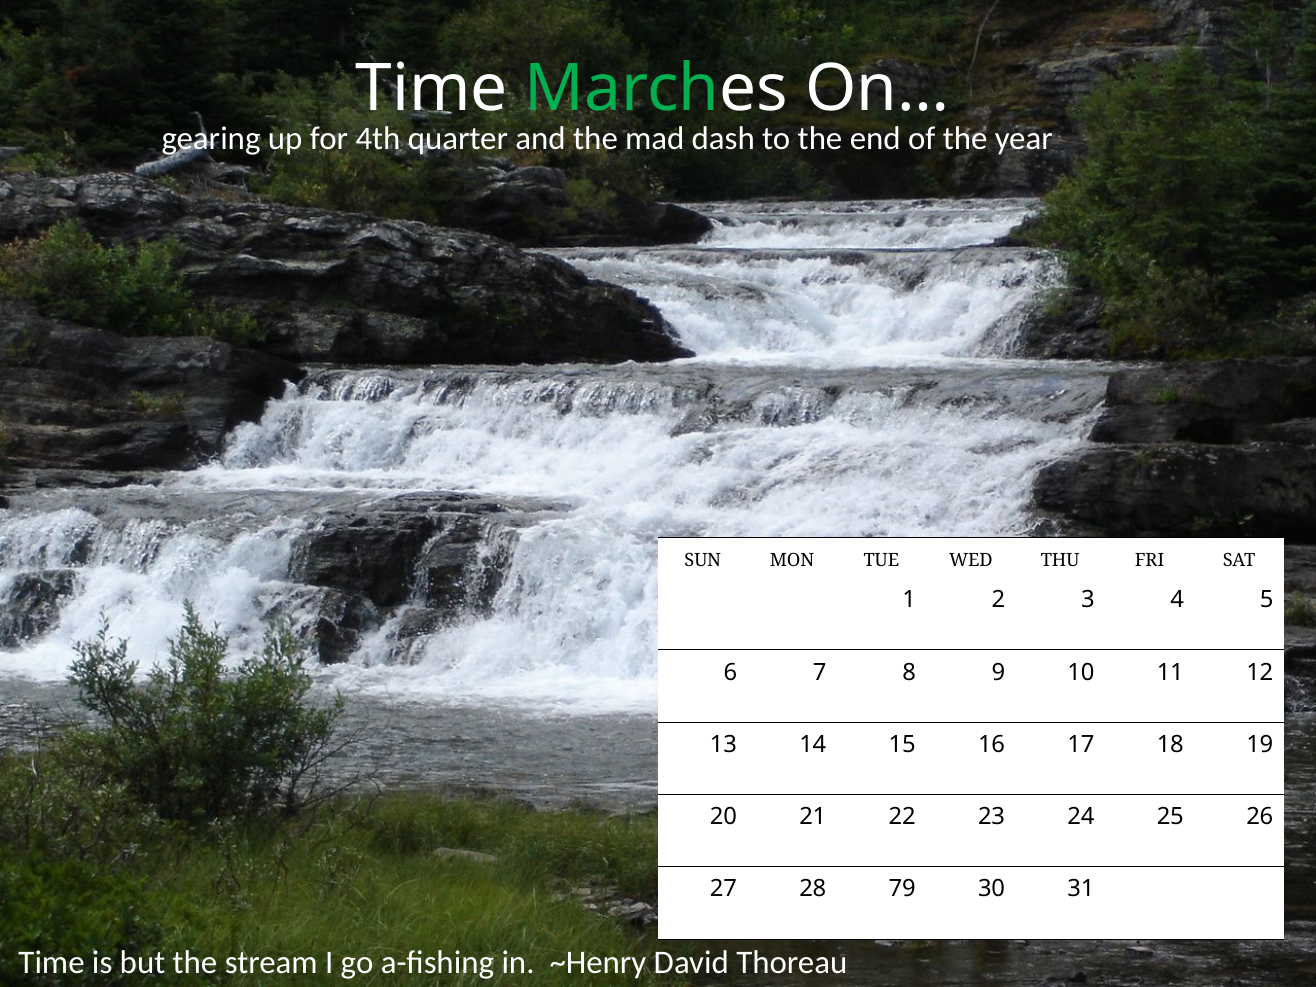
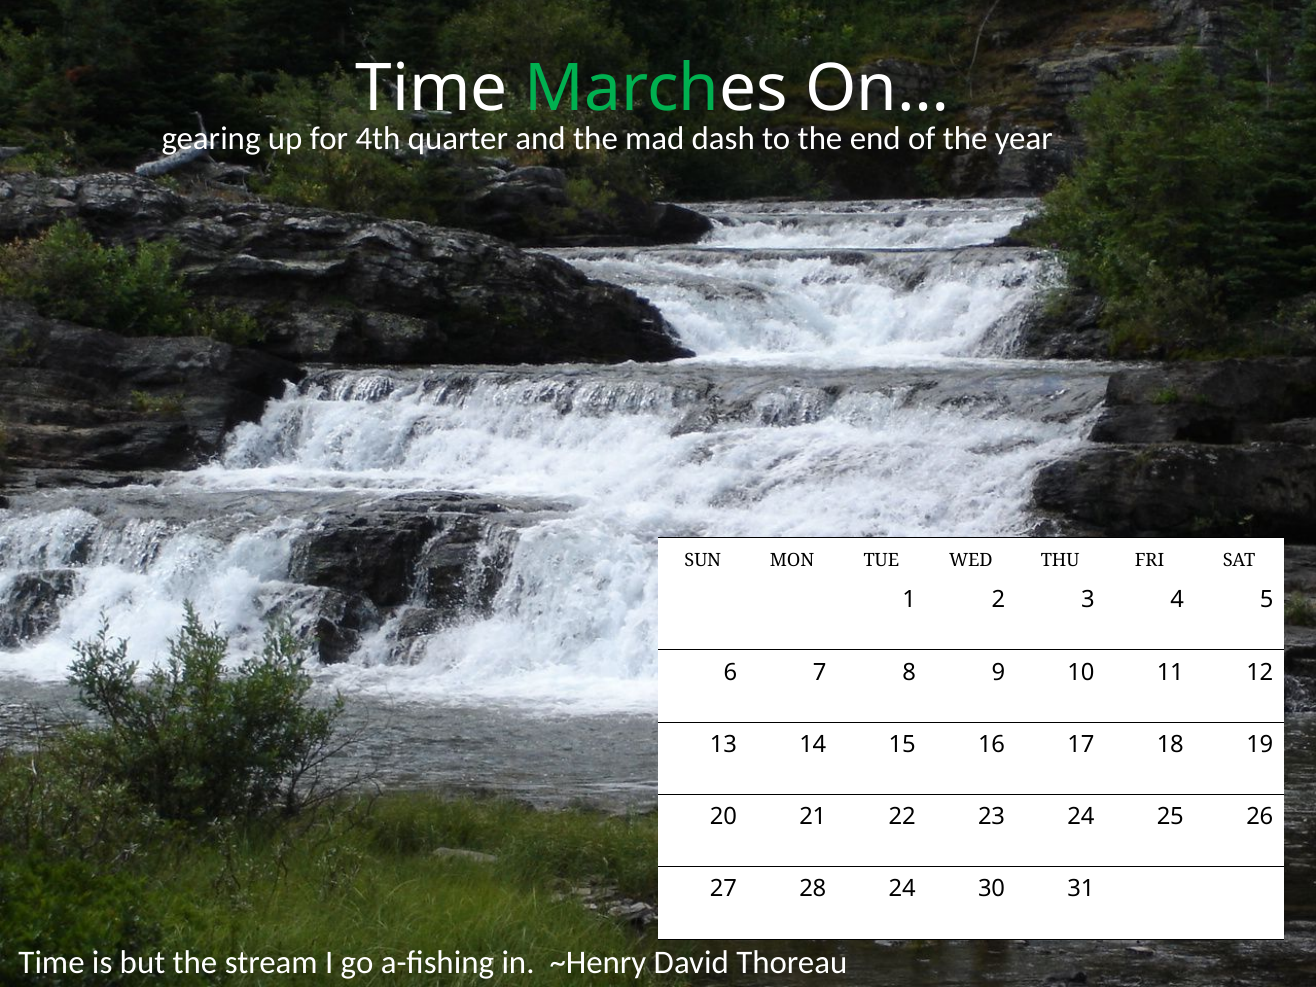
28 79: 79 -> 24
